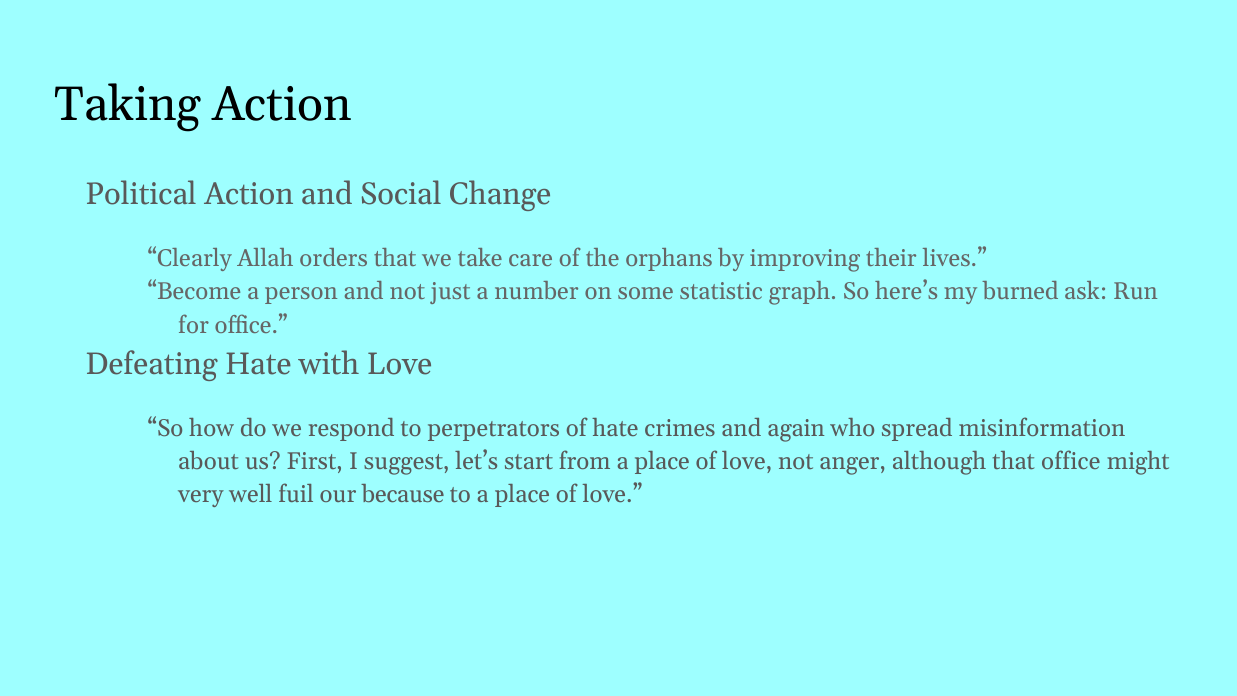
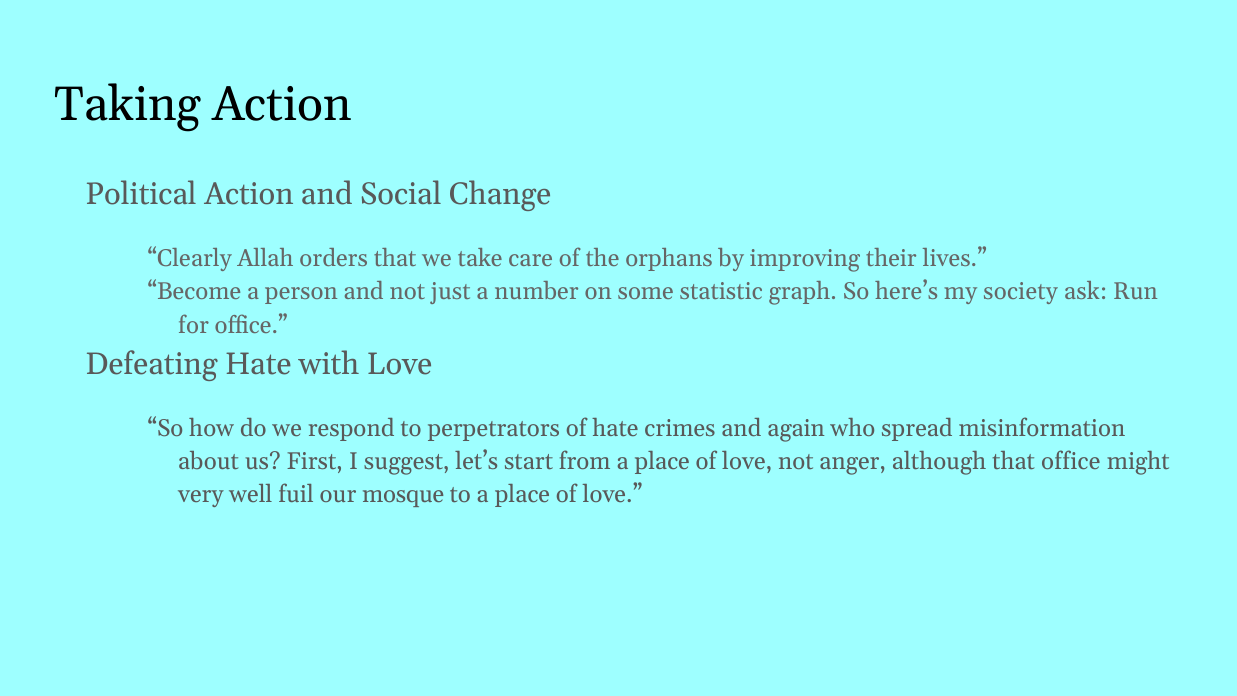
burned: burned -> society
because: because -> mosque
